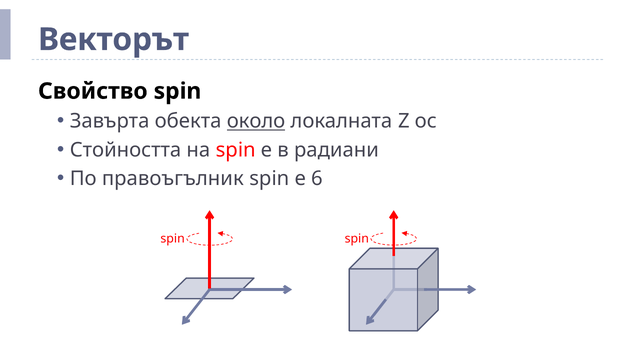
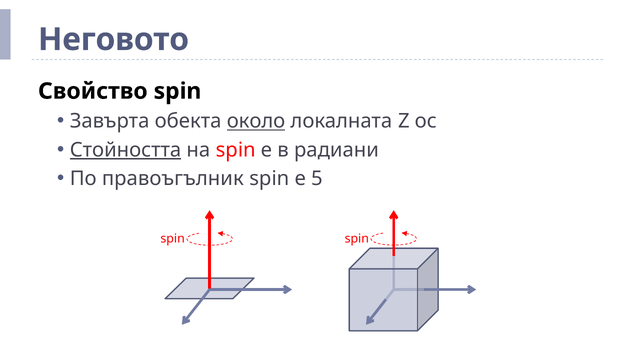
Векторът: Векторът -> Неговото
Стойността underline: none -> present
6: 6 -> 5
